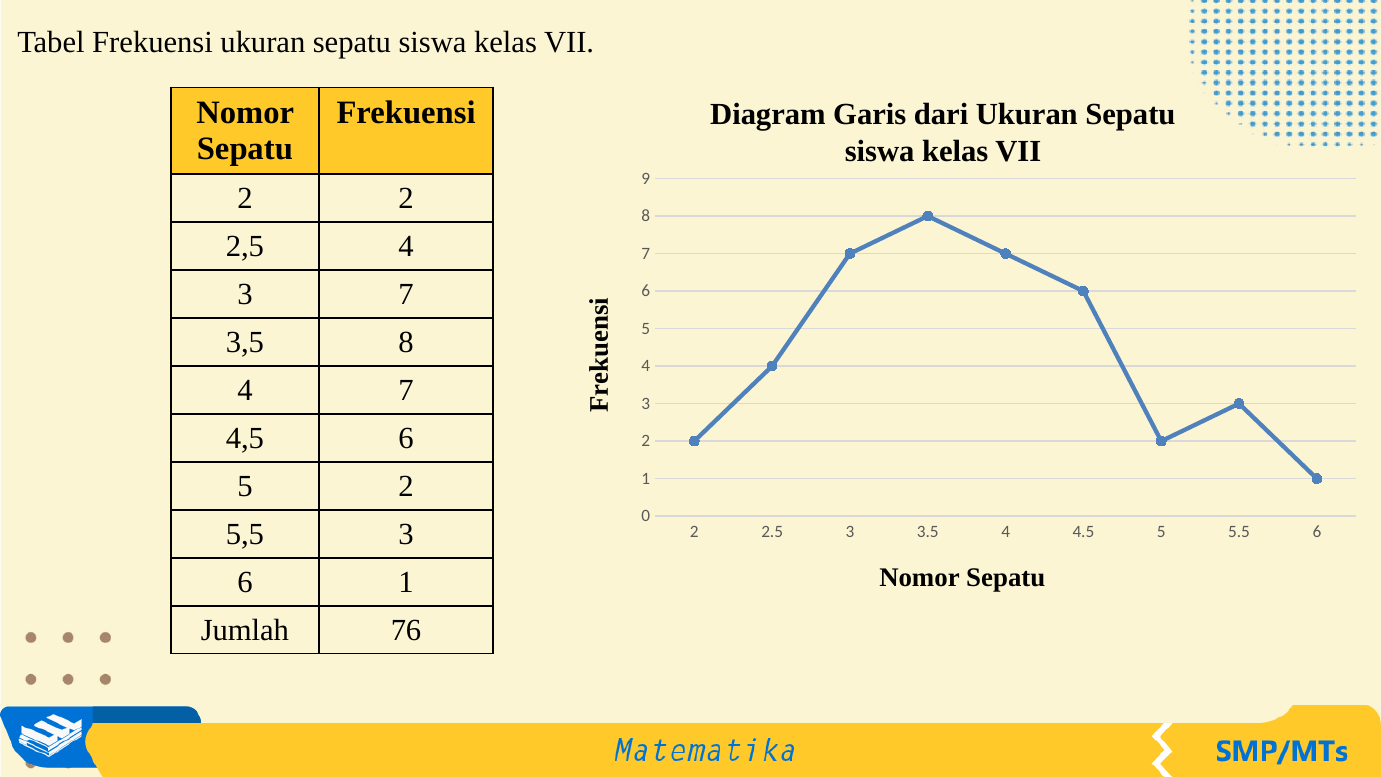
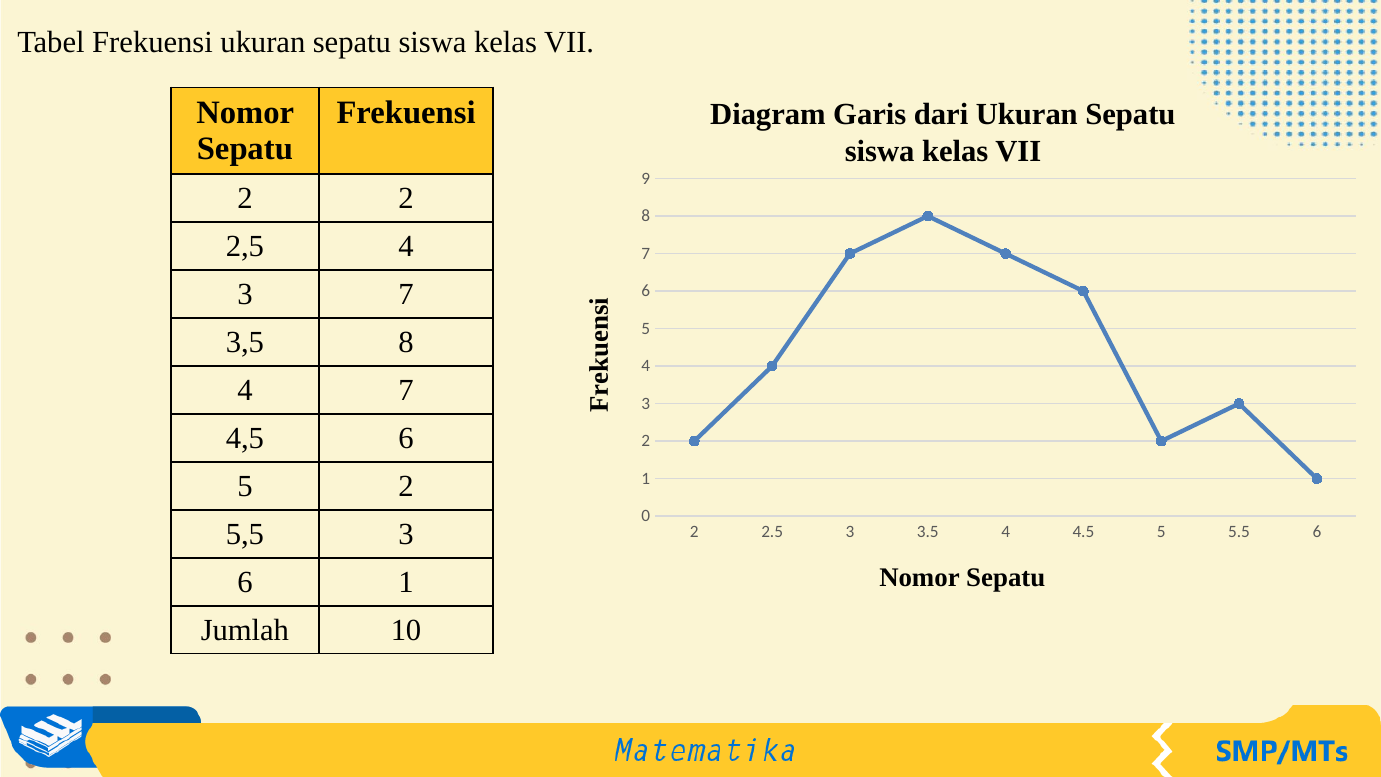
76: 76 -> 10
